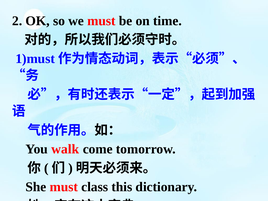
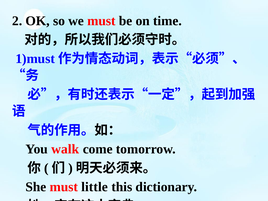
class: class -> little
